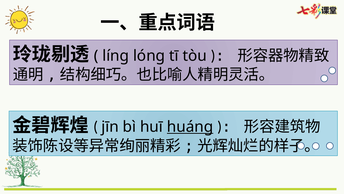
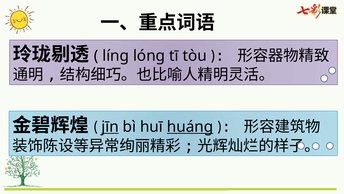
jīn underline: none -> present
